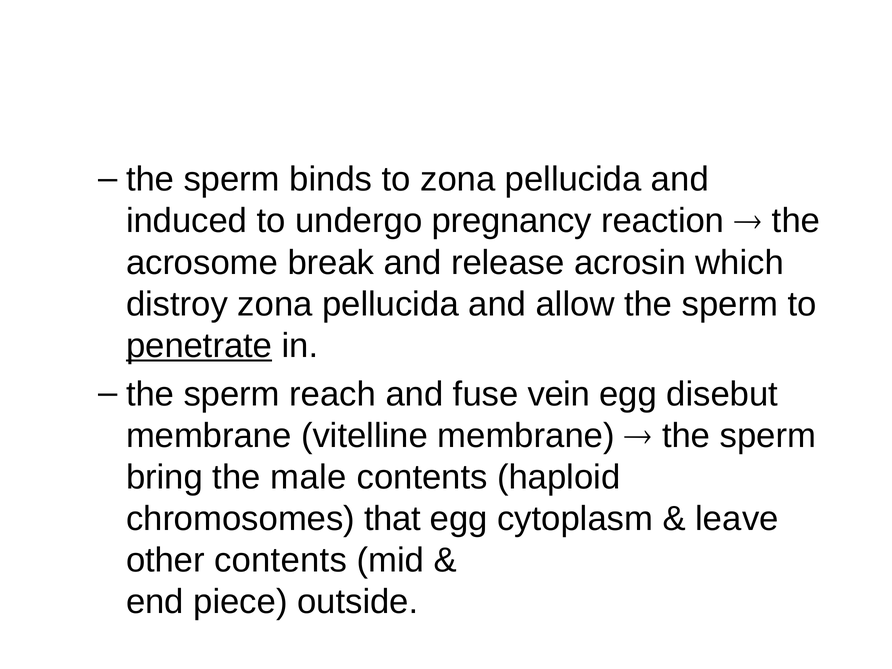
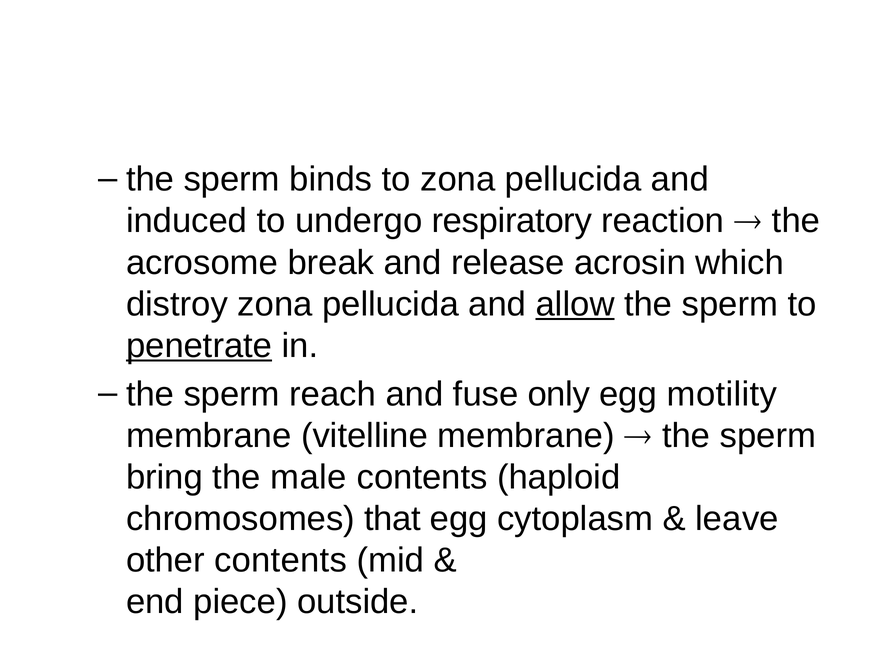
pregnancy: pregnancy -> respiratory
allow underline: none -> present
vein: vein -> only
disebut: disebut -> motility
